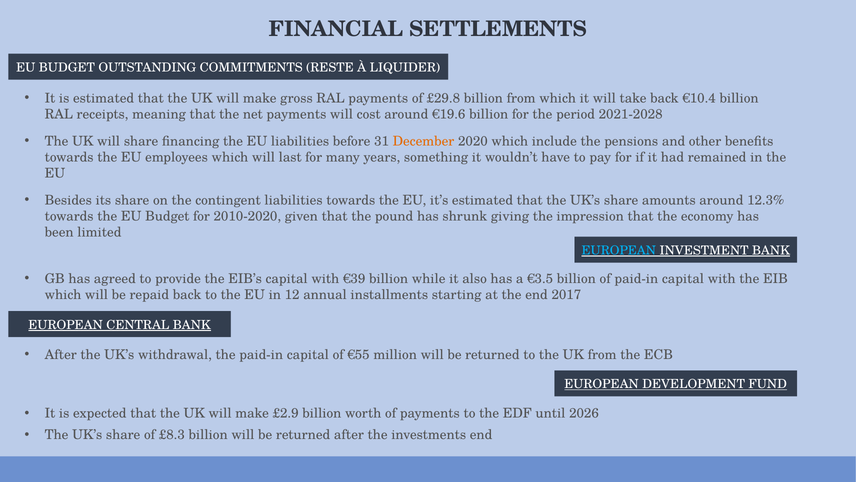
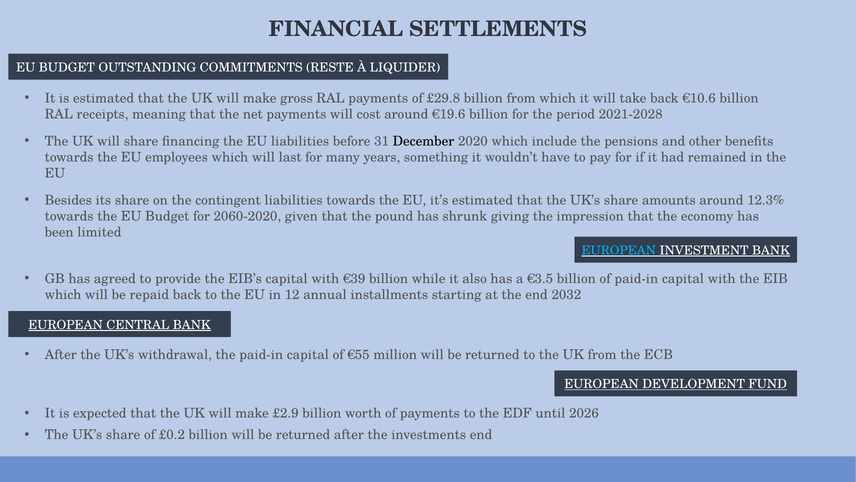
€10.4: €10.4 -> €10.6
December colour: orange -> black
2010-2020: 2010-2020 -> 2060-2020
2017: 2017 -> 2032
£8.3: £8.3 -> £0.2
